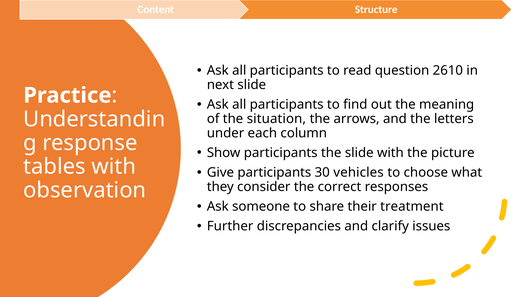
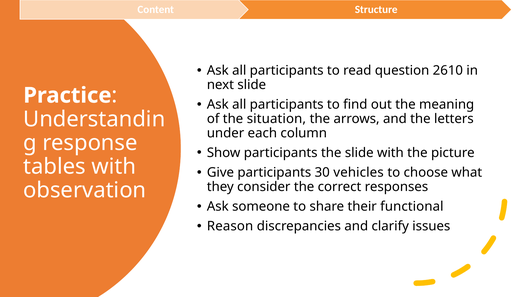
treatment: treatment -> functional
Further: Further -> Reason
